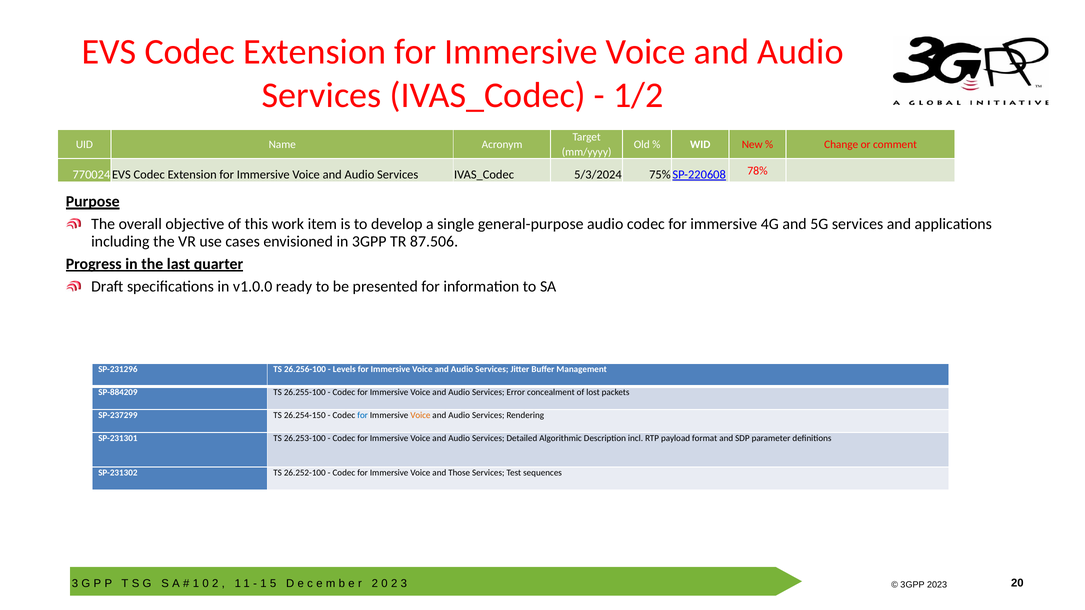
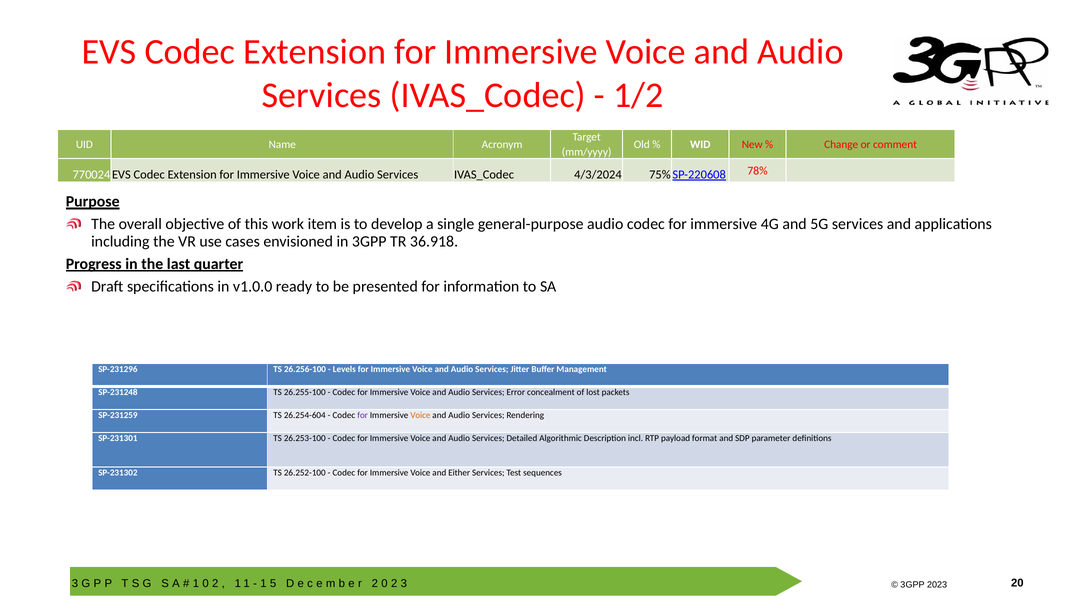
5/3/2024: 5/3/2024 -> 4/3/2024
87.506: 87.506 -> 36.918
SP-884209: SP-884209 -> SP-231248
SP-237299: SP-237299 -> SP-231259
26.254-150: 26.254-150 -> 26.254-604
for at (363, 415) colour: blue -> purple
Those: Those -> Either
